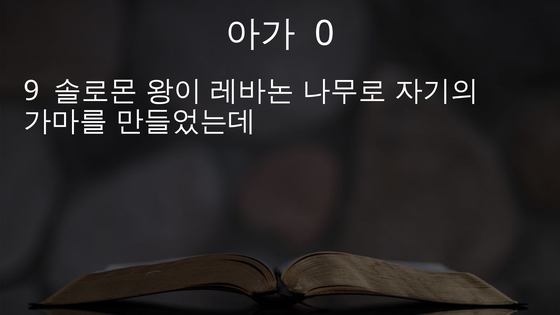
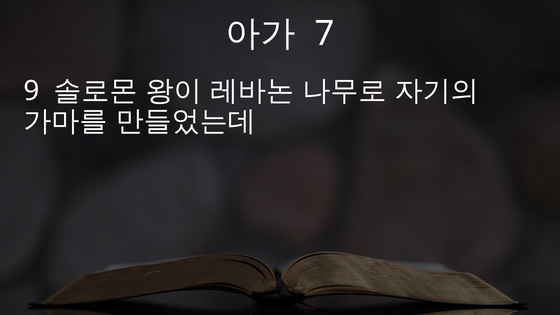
0: 0 -> 7
